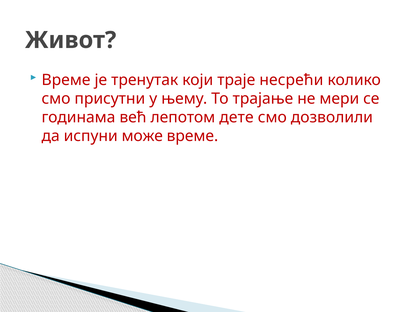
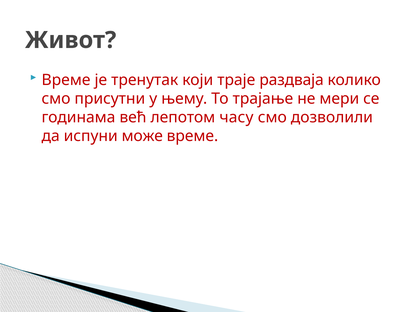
несрећи: несрећи -> раздваја
дете: дете -> часу
